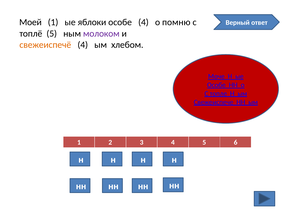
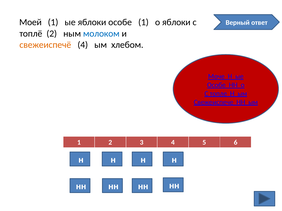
особе 4: 4 -> 1
о помню: помню -> яблоки
топлё 5: 5 -> 2
молоком colour: purple -> blue
